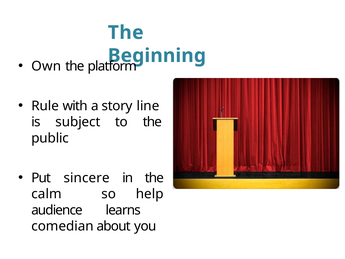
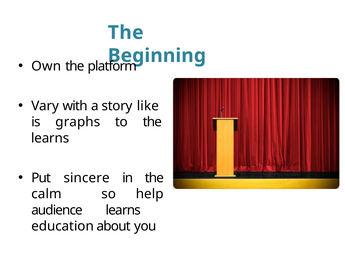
Rule: Rule -> Vary
line: line -> like
subject: subject -> graphs
public at (50, 138): public -> learns
comedian: comedian -> education
